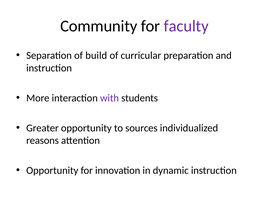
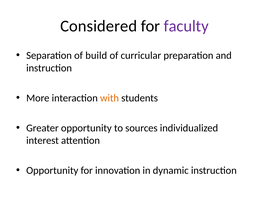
Community: Community -> Considered
with colour: purple -> orange
reasons: reasons -> interest
